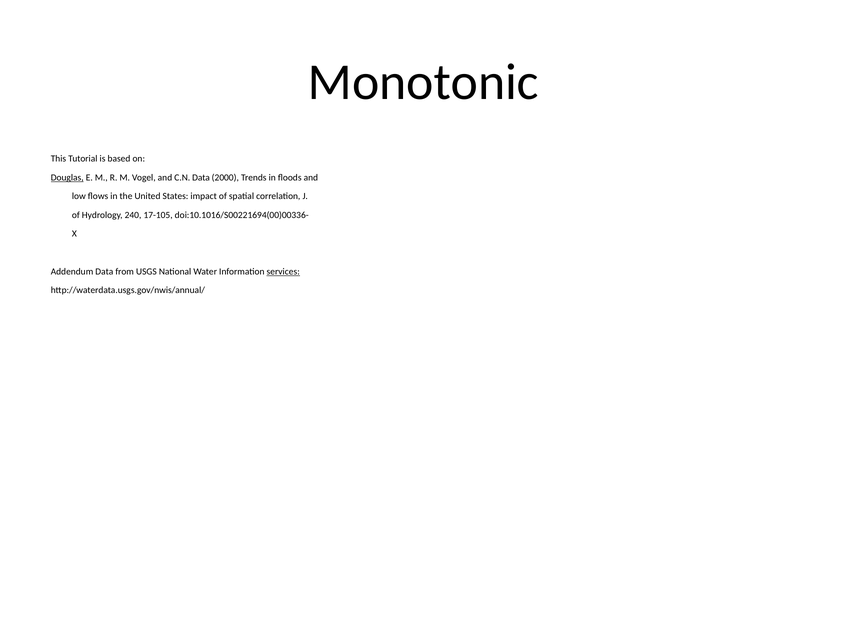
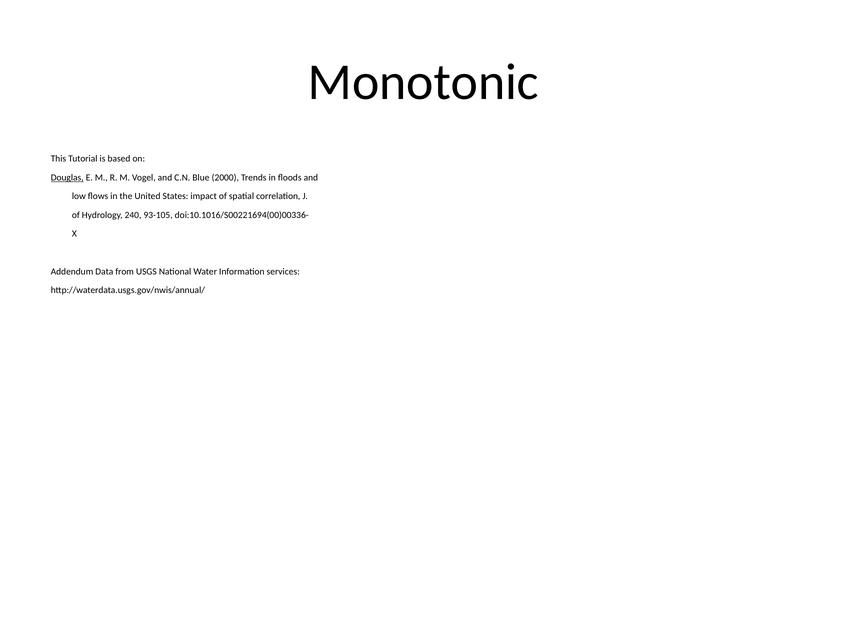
C.N Data: Data -> Blue
17-105: 17-105 -> 93-105
services underline: present -> none
